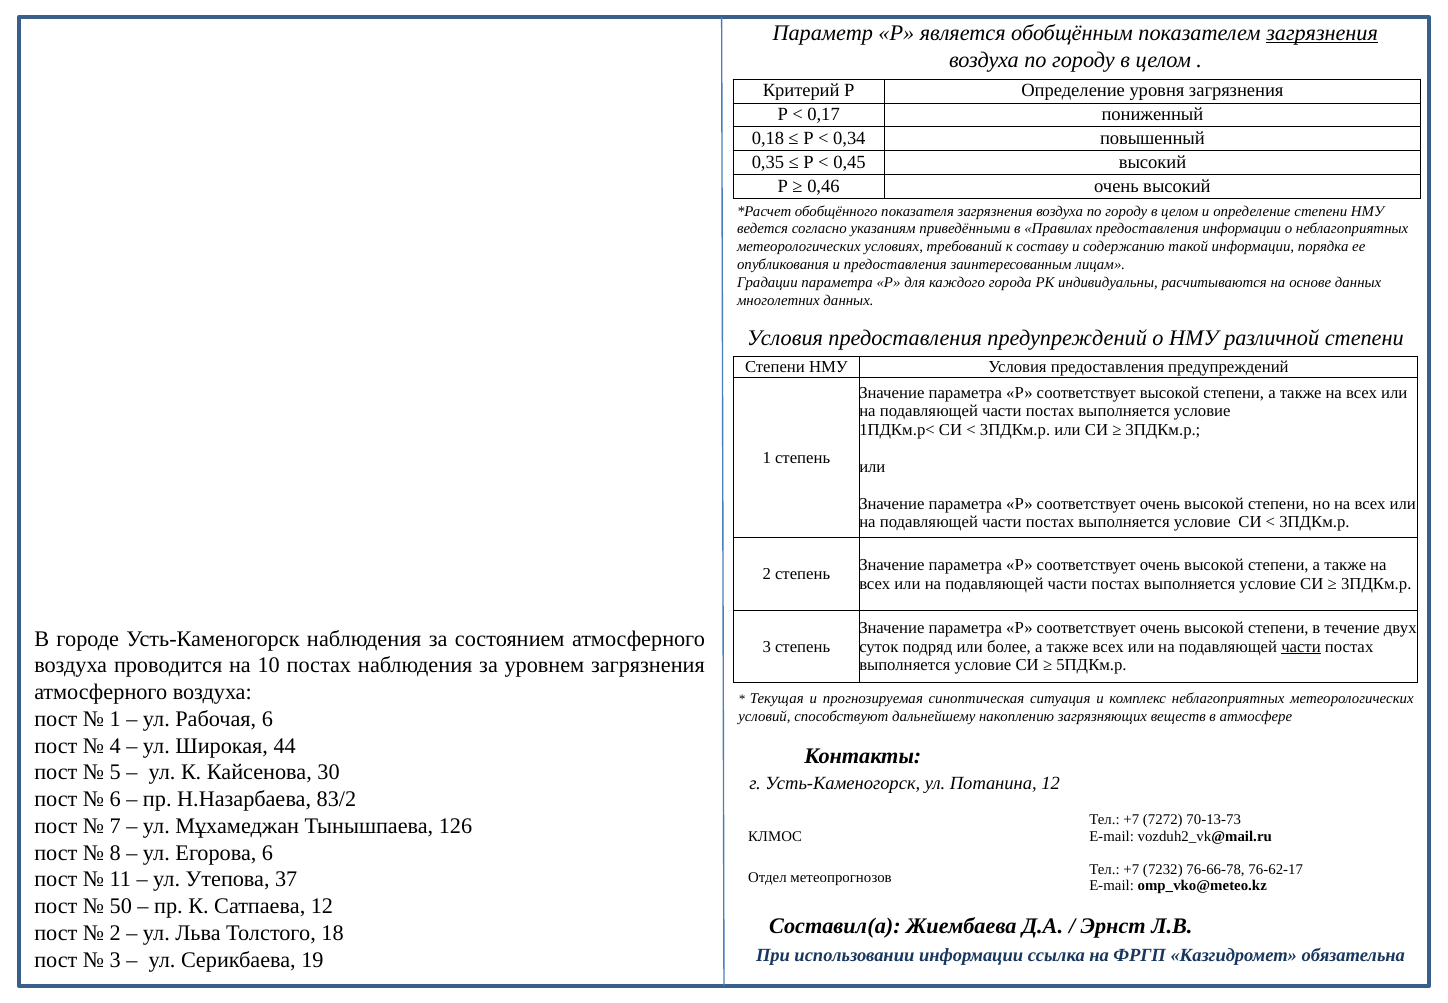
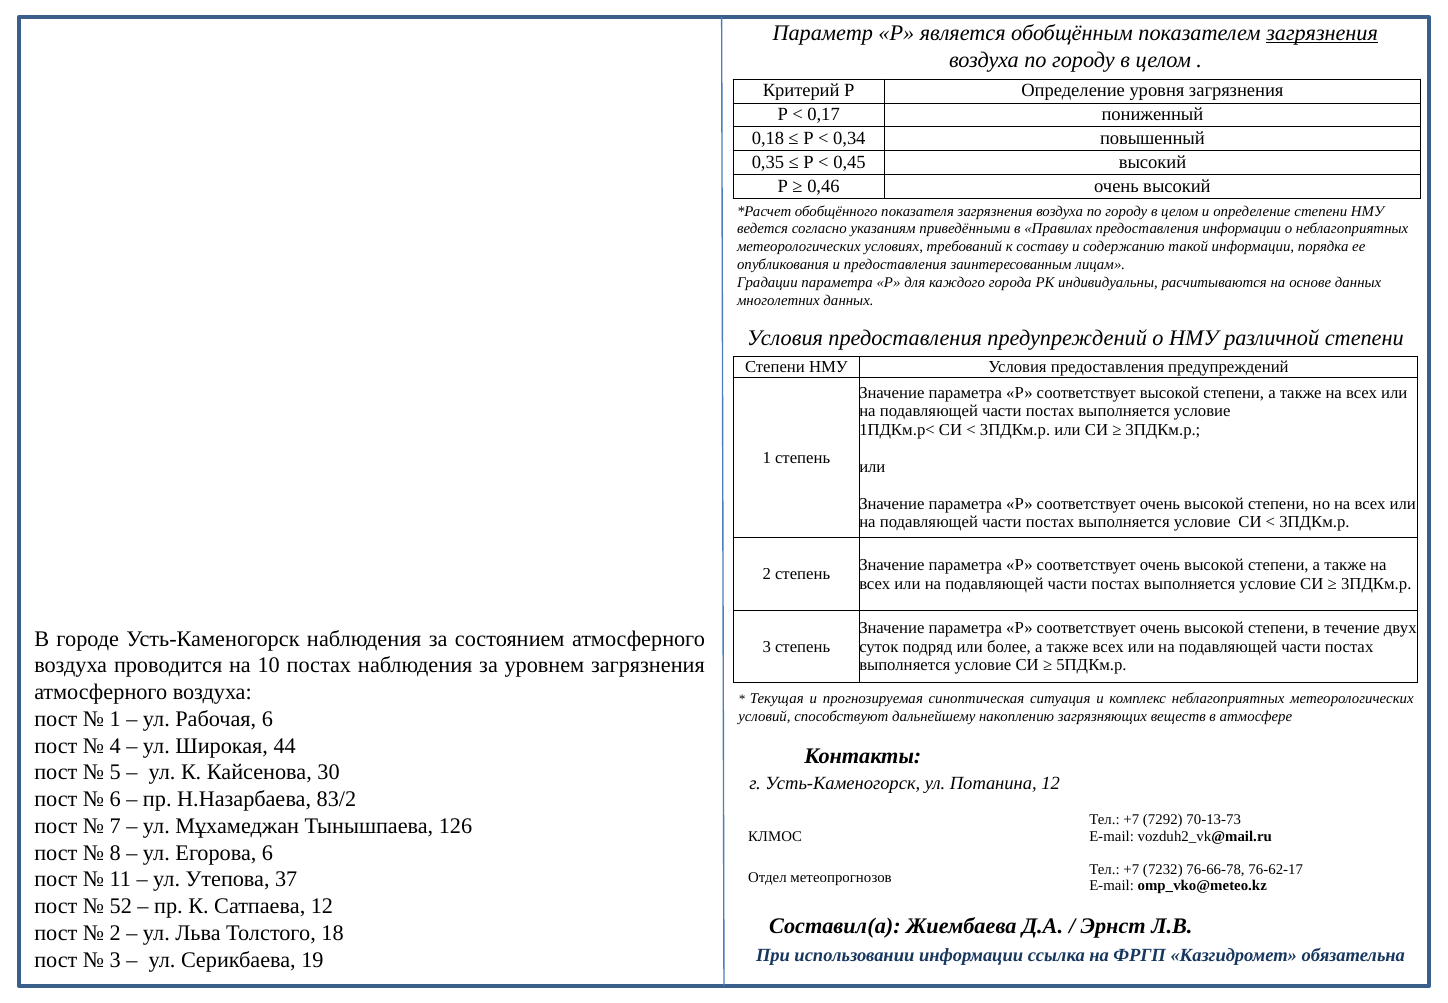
части at (1301, 646) underline: present -> none
7272: 7272 -> 7292
50: 50 -> 52
